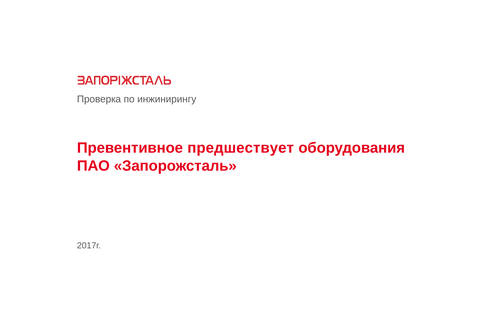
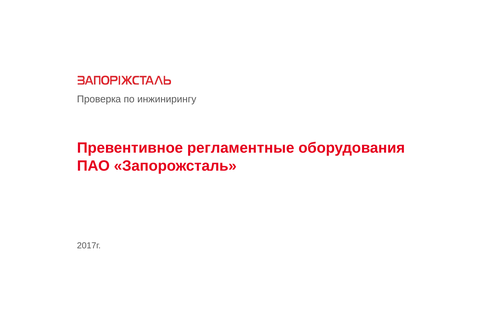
предшествует: предшествует -> регламентные
